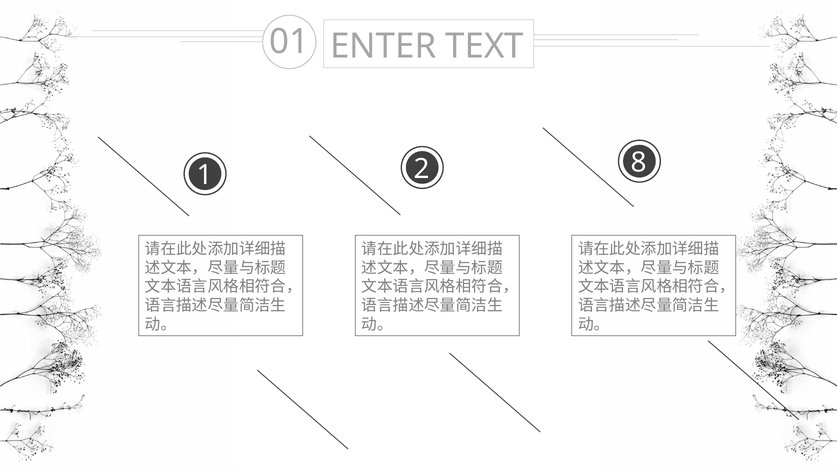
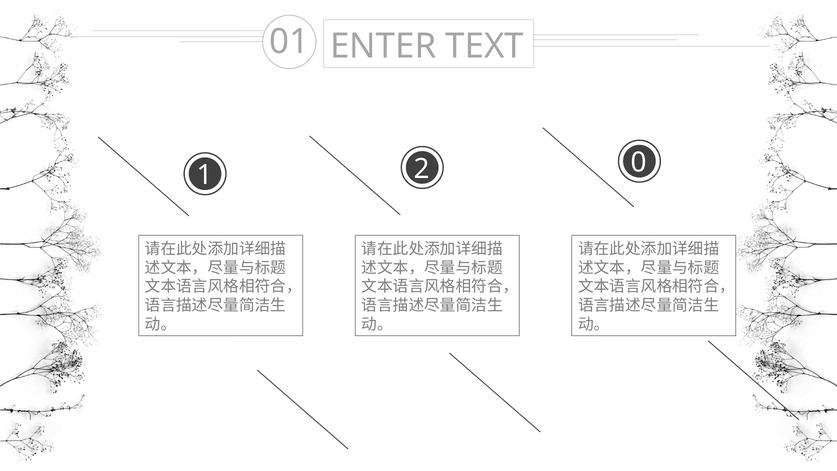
8: 8 -> 0
